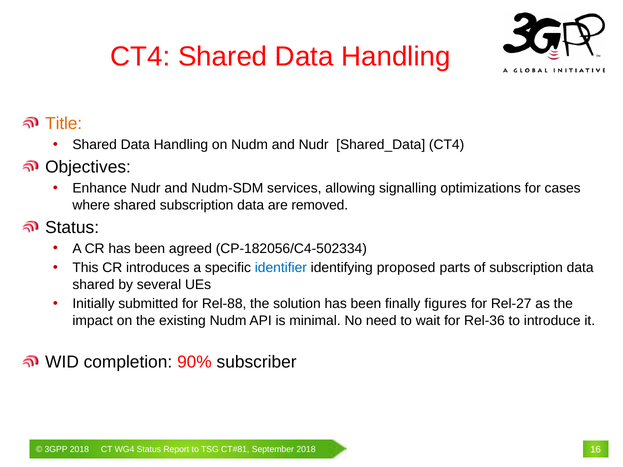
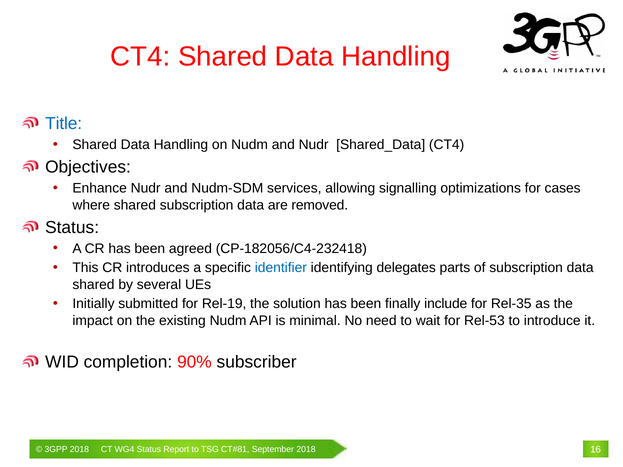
Title colour: orange -> blue
CP-182056/C4-502334: CP-182056/C4-502334 -> CP-182056/C4-232418
proposed: proposed -> delegates
Rel-88: Rel-88 -> Rel-19
figures: figures -> include
Rel-27: Rel-27 -> Rel-35
Rel-36: Rel-36 -> Rel-53
